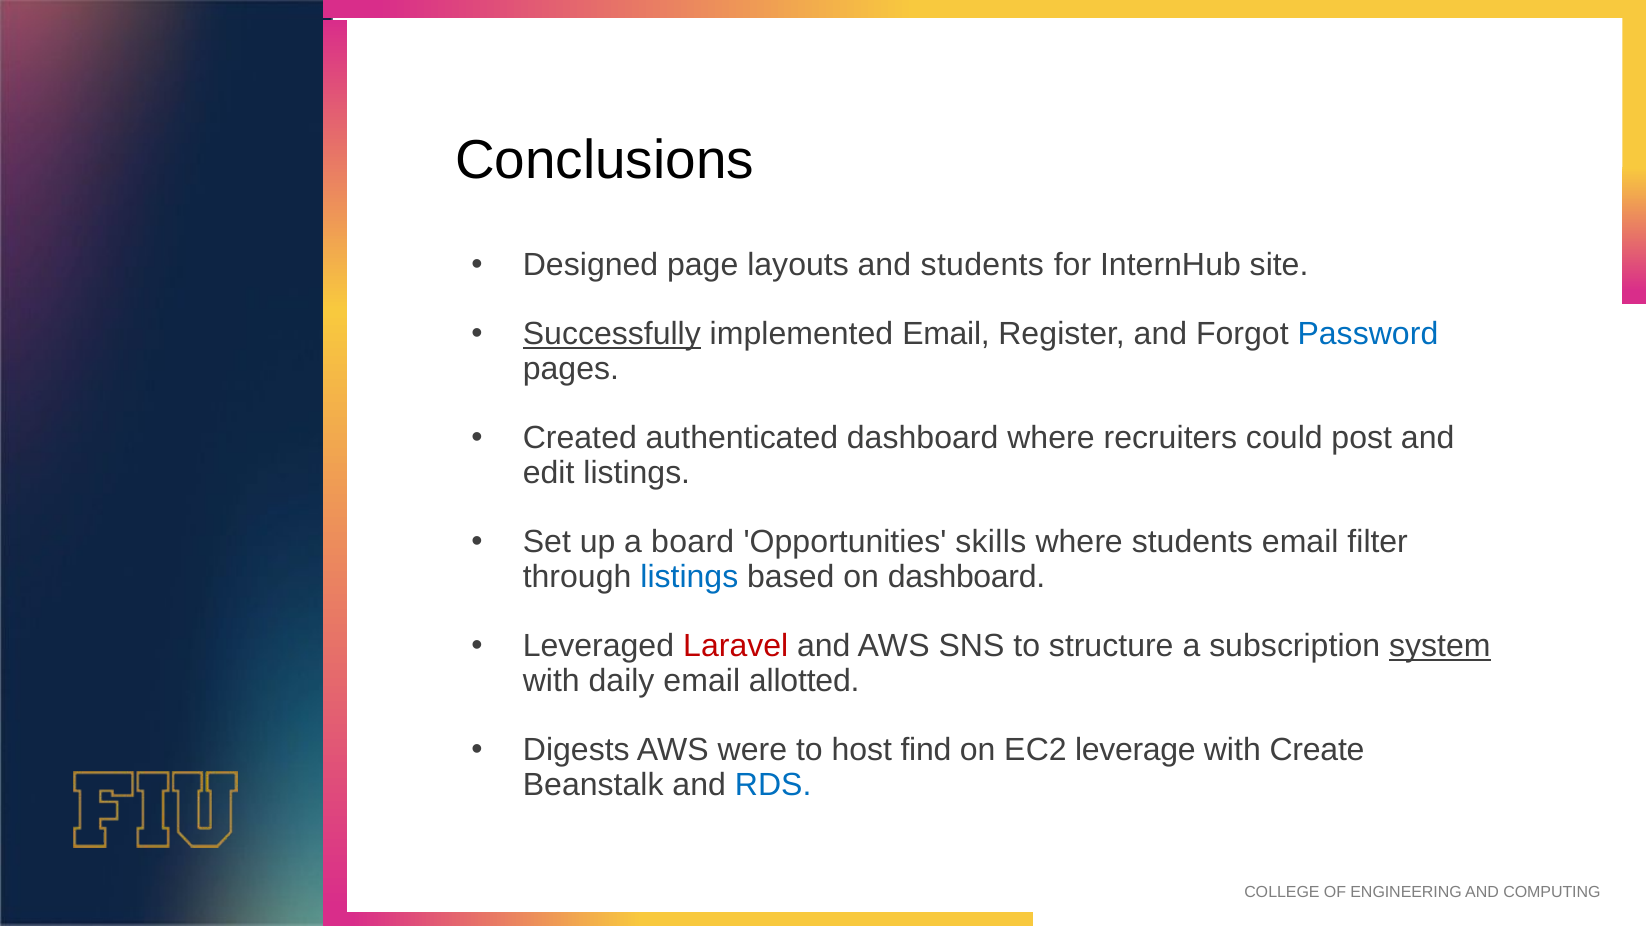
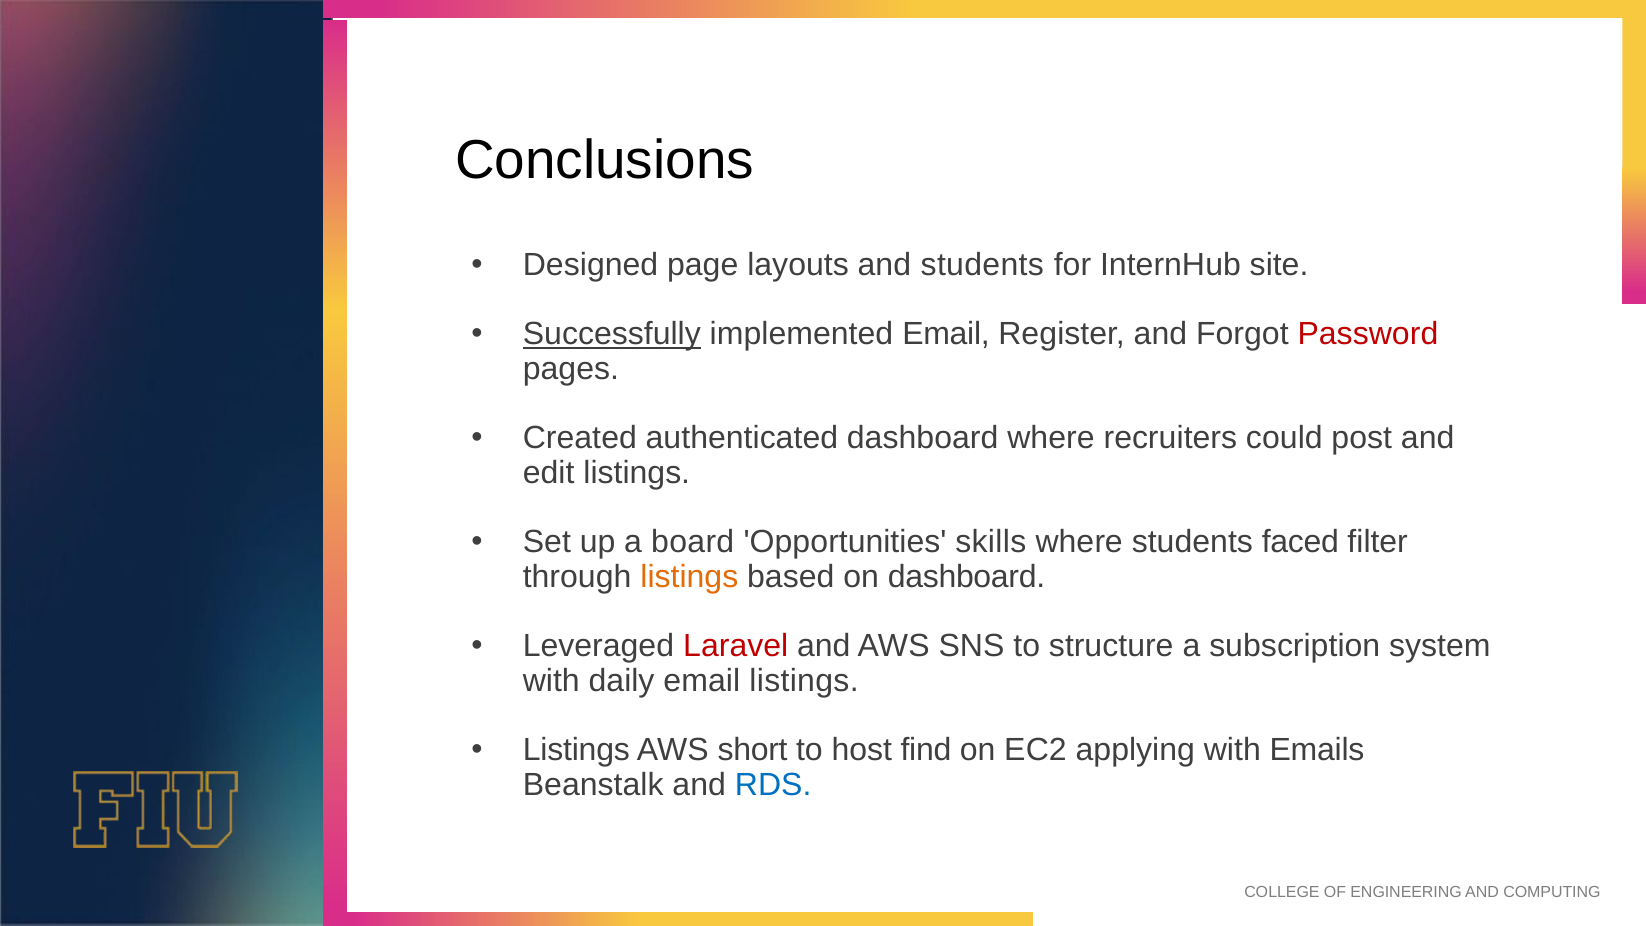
Password colour: blue -> red
students email: email -> faced
listings at (689, 577) colour: blue -> orange
system underline: present -> none
email allotted: allotted -> listings
Digests at (576, 750): Digests -> Listings
were: were -> short
leverage: leverage -> applying
Create: Create -> Emails
